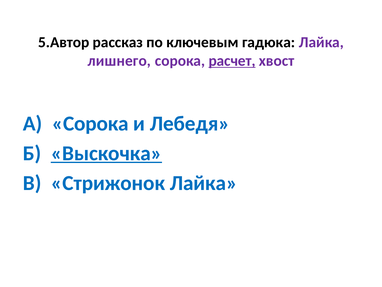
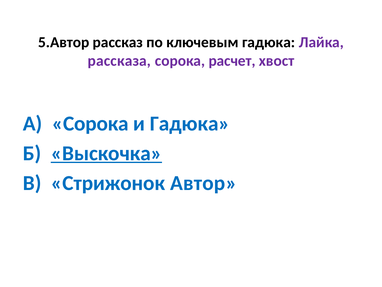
лишнего: лишнего -> рассказа
расчет underline: present -> none
и Лебедя: Лебедя -> Гадюка
Стрижонок Лайка: Лайка -> Автор
